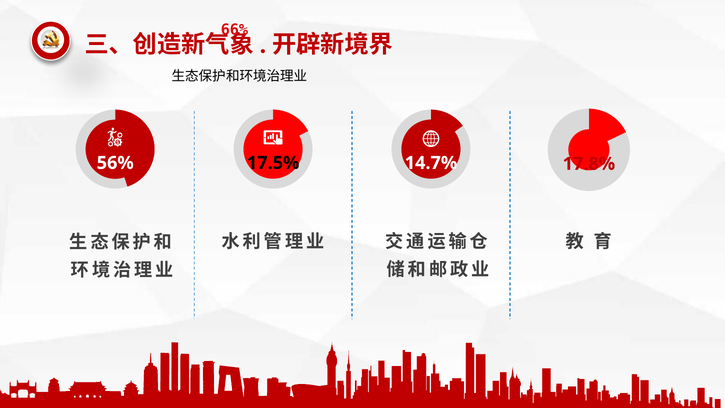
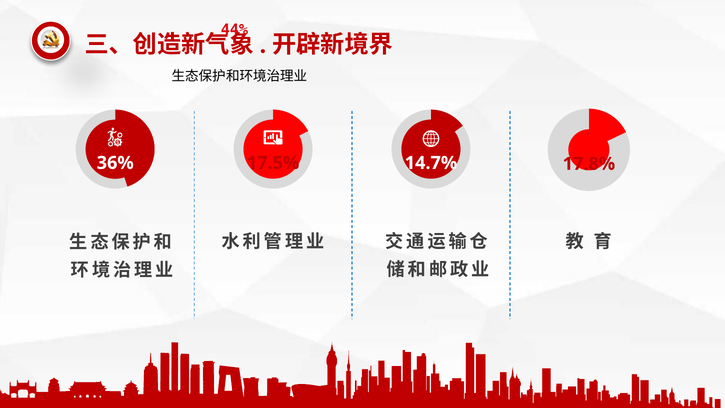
66%: 66% -> 44%
56%: 56% -> 36%
17.5% colour: black -> red
